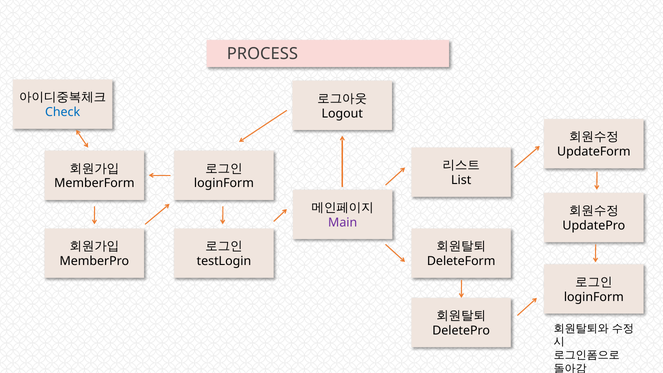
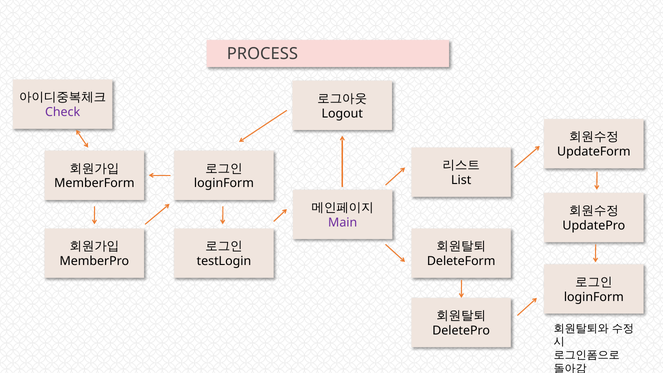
Check colour: blue -> purple
